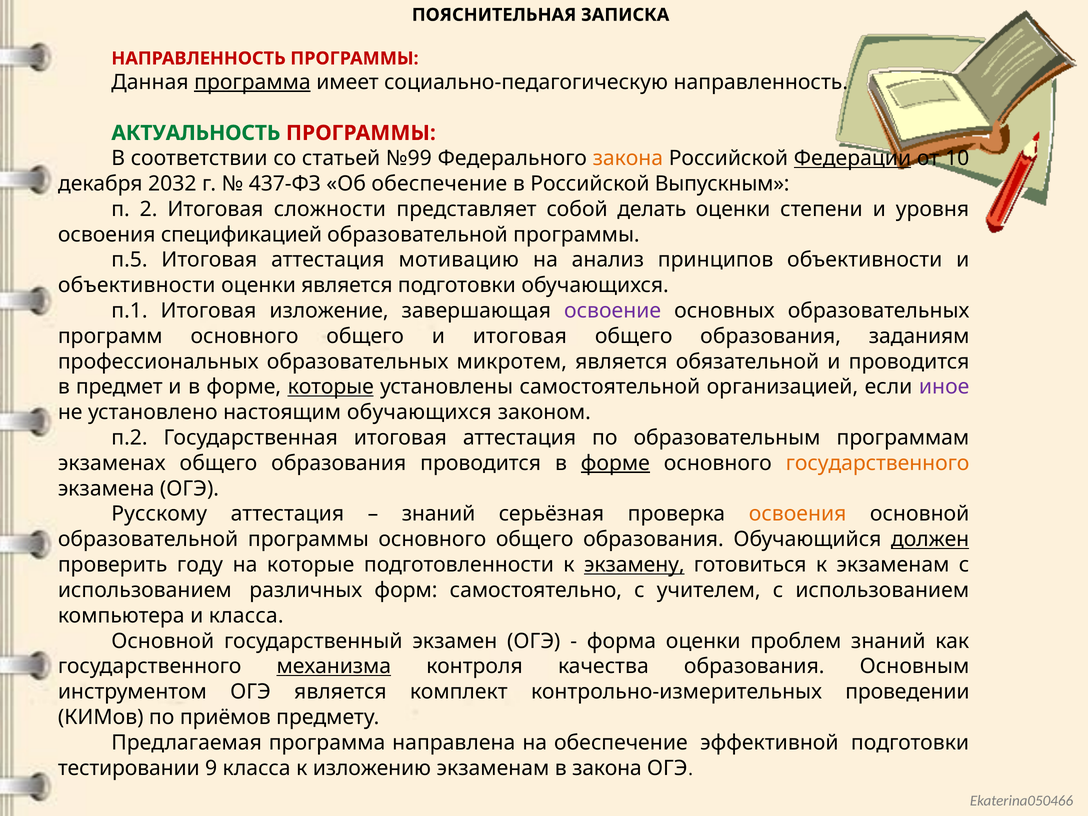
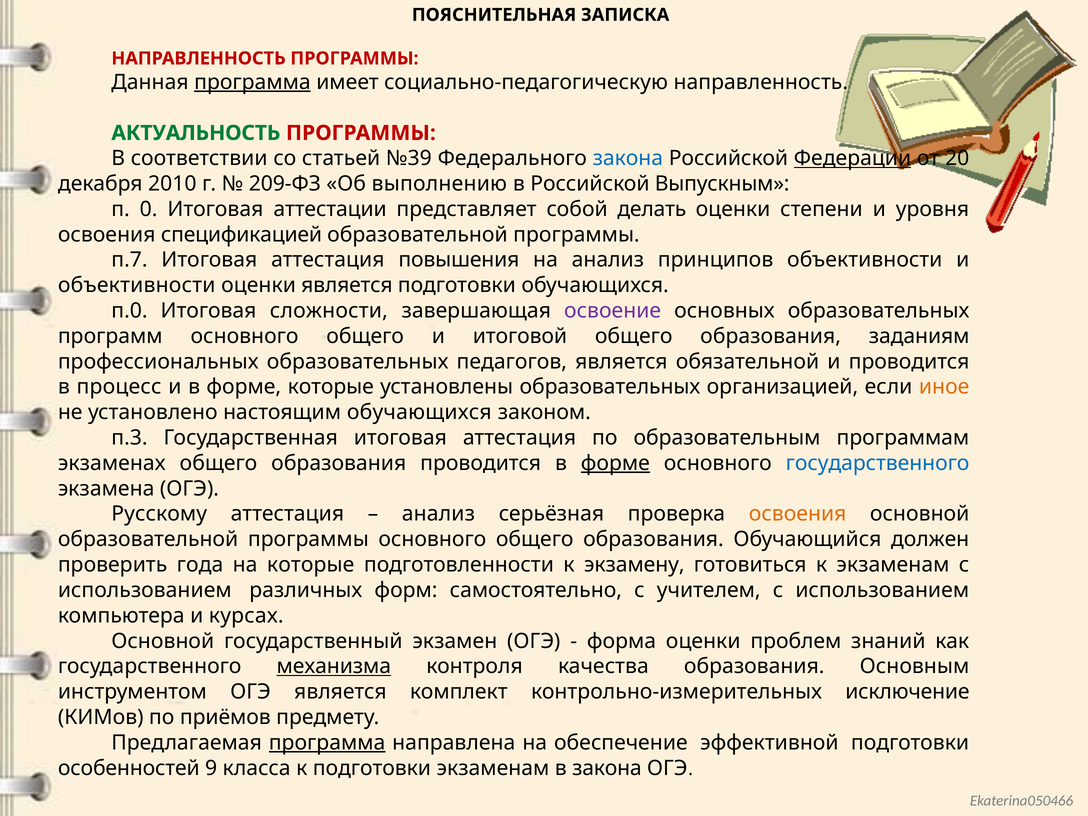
№99: №99 -> №39
закона at (628, 158) colour: orange -> blue
10: 10 -> 20
2032: 2032 -> 2010
437-ФЗ: 437-ФЗ -> 209-ФЗ
Об обеспечение: обеспечение -> выполнению
2: 2 -> 0
сложности: сложности -> аттестации
п.5: п.5 -> п.7
мотивацию: мотивацию -> повышения
п.1: п.1 -> п.0
изложение: изложение -> сложности
и итоговая: итоговая -> итоговой
микротем: микротем -> педагогов
предмет: предмет -> процесс
которые at (331, 387) underline: present -> none
установлены самостоятельной: самостоятельной -> образовательных
иное colour: purple -> orange
п.2: п.2 -> п.3
государственного at (878, 463) colour: orange -> blue
знаний at (439, 514): знаний -> анализ
должен underline: present -> none
году: году -> года
экзамену underline: present -> none
и класса: класса -> курсах
проведении: проведении -> исключение
программа at (327, 743) underline: none -> present
тестировании: тестировании -> особенностей
к изложению: изложению -> подготовки
